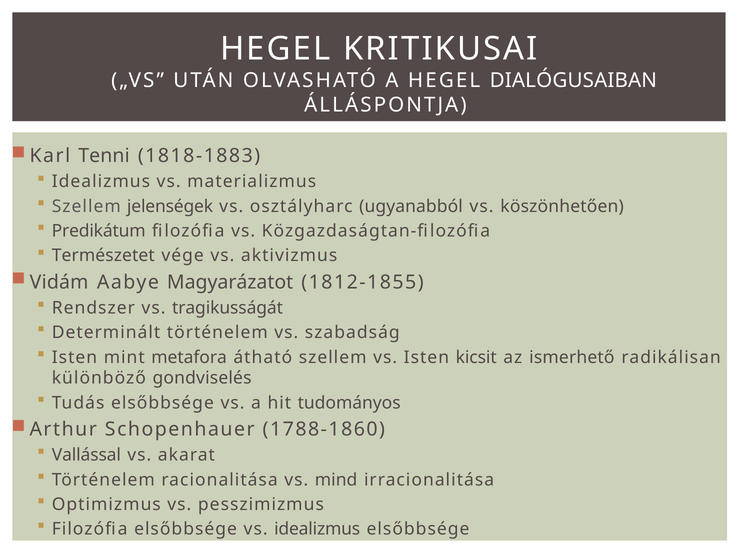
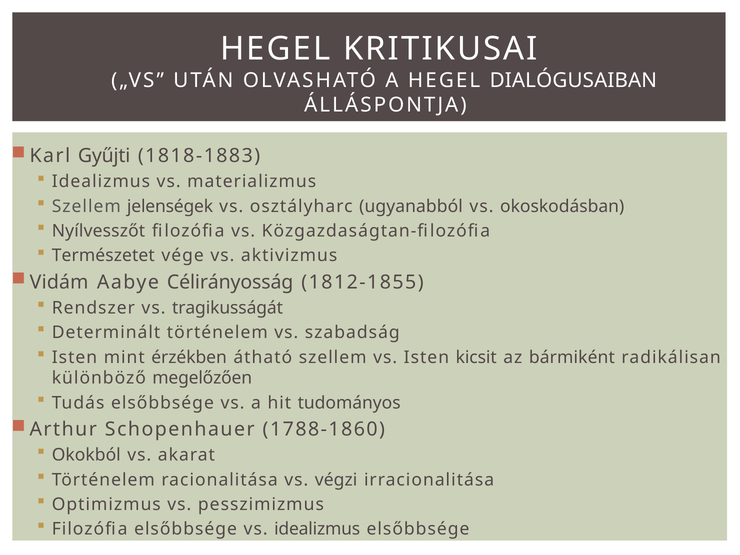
Tenni: Tenni -> Gyűjti
köszönhetően: köszönhetően -> okoskodásban
Predikátum: Predikátum -> Nyílvesszőt
Magyarázatot: Magyarázatot -> Célirányosság
metafora: metafora -> érzékben
ismerhető: ismerhető -> bármiként
gondviselés: gondviselés -> megelőzően
Vallással: Vallással -> Okokból
mind: mind -> végzi
